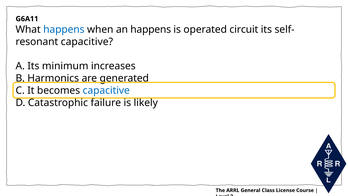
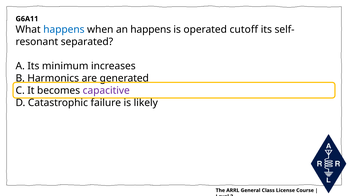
circuit: circuit -> cutoff
capacitive at (87, 42): capacitive -> separated
capacitive at (106, 90) colour: blue -> purple
